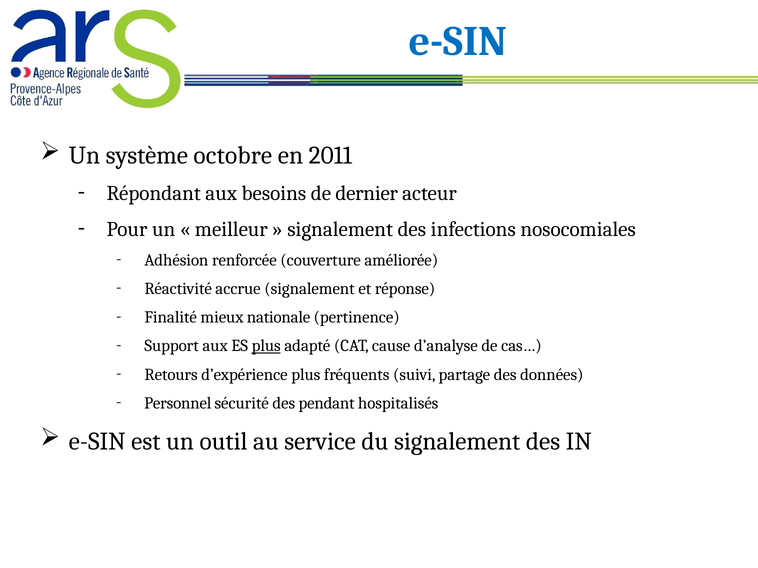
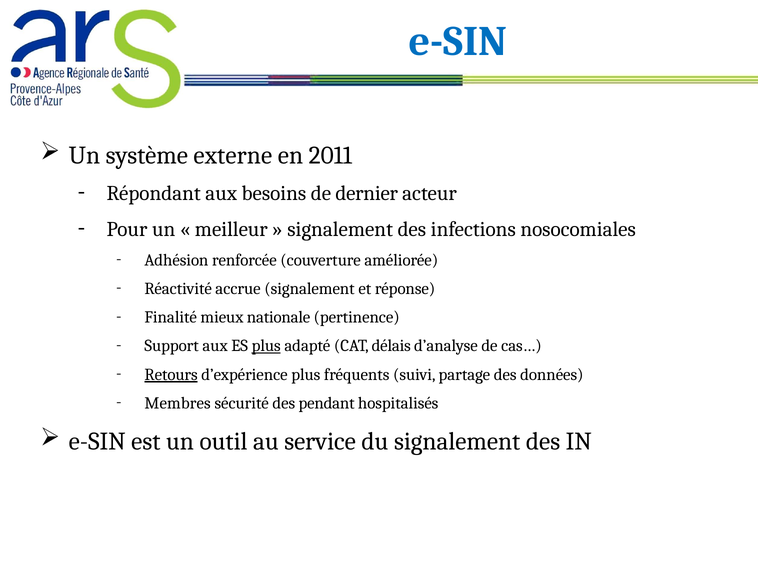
octobre: octobre -> externe
cause: cause -> délais
Retours underline: none -> present
Personnel: Personnel -> Membres
